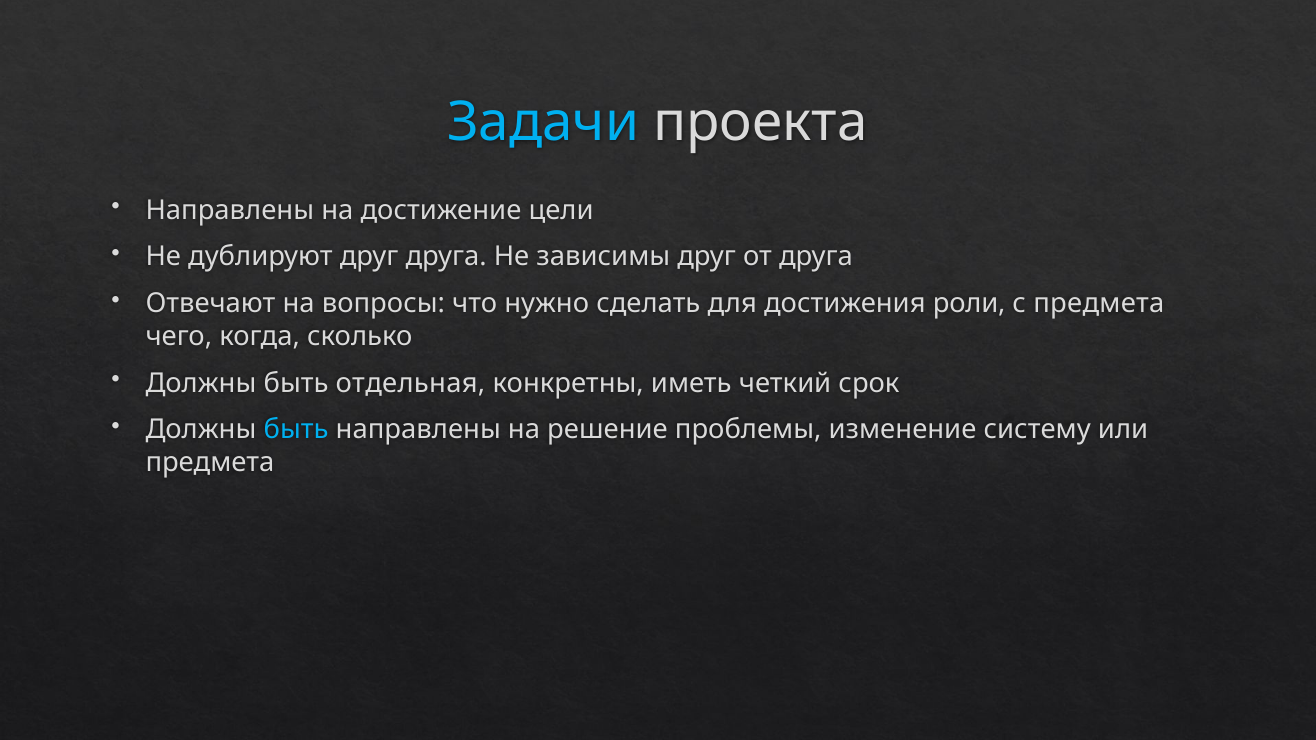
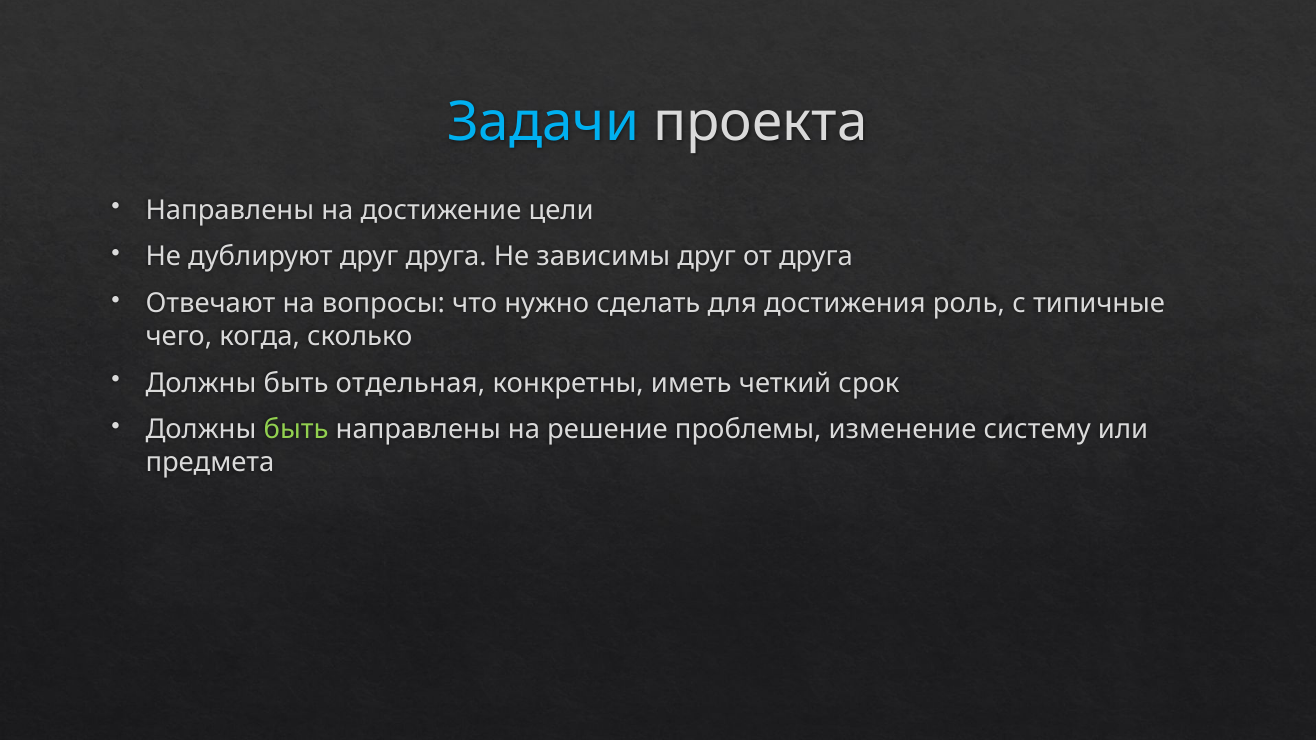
роли: роли -> роль
с предмета: предмета -> типичные
быть at (296, 430) colour: light blue -> light green
